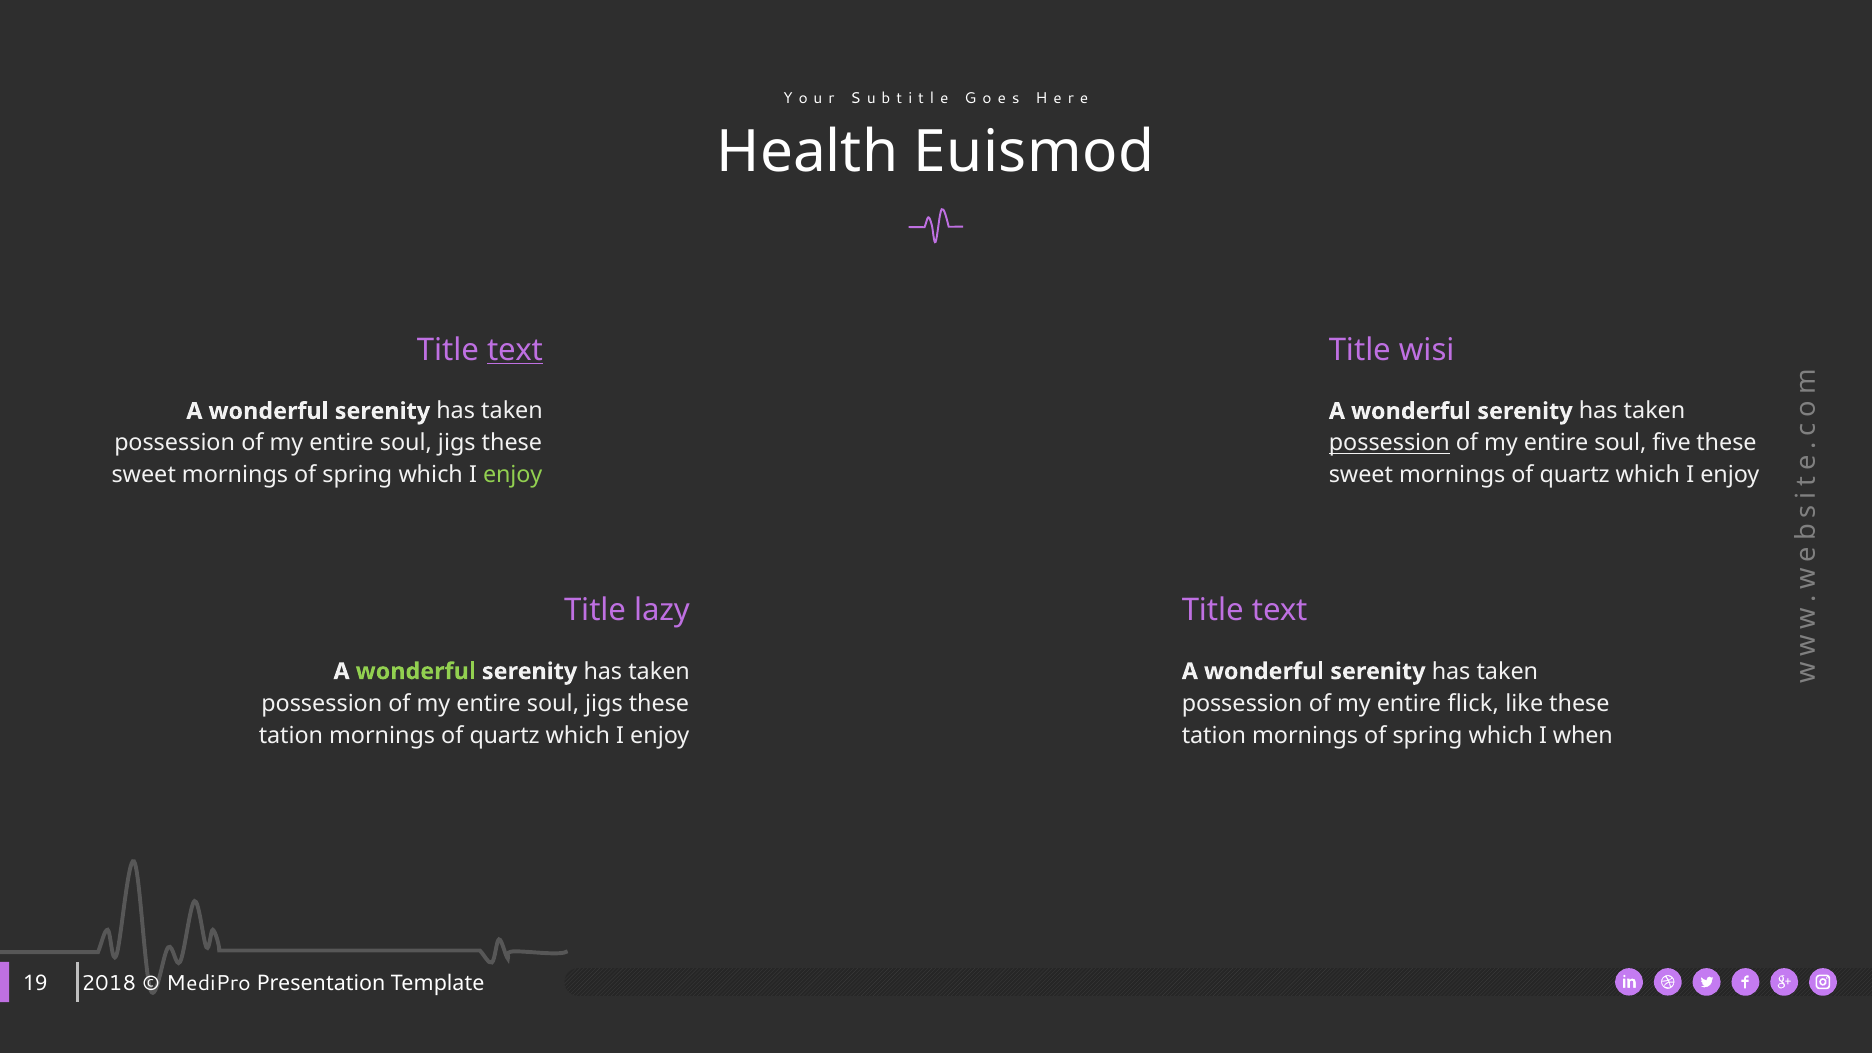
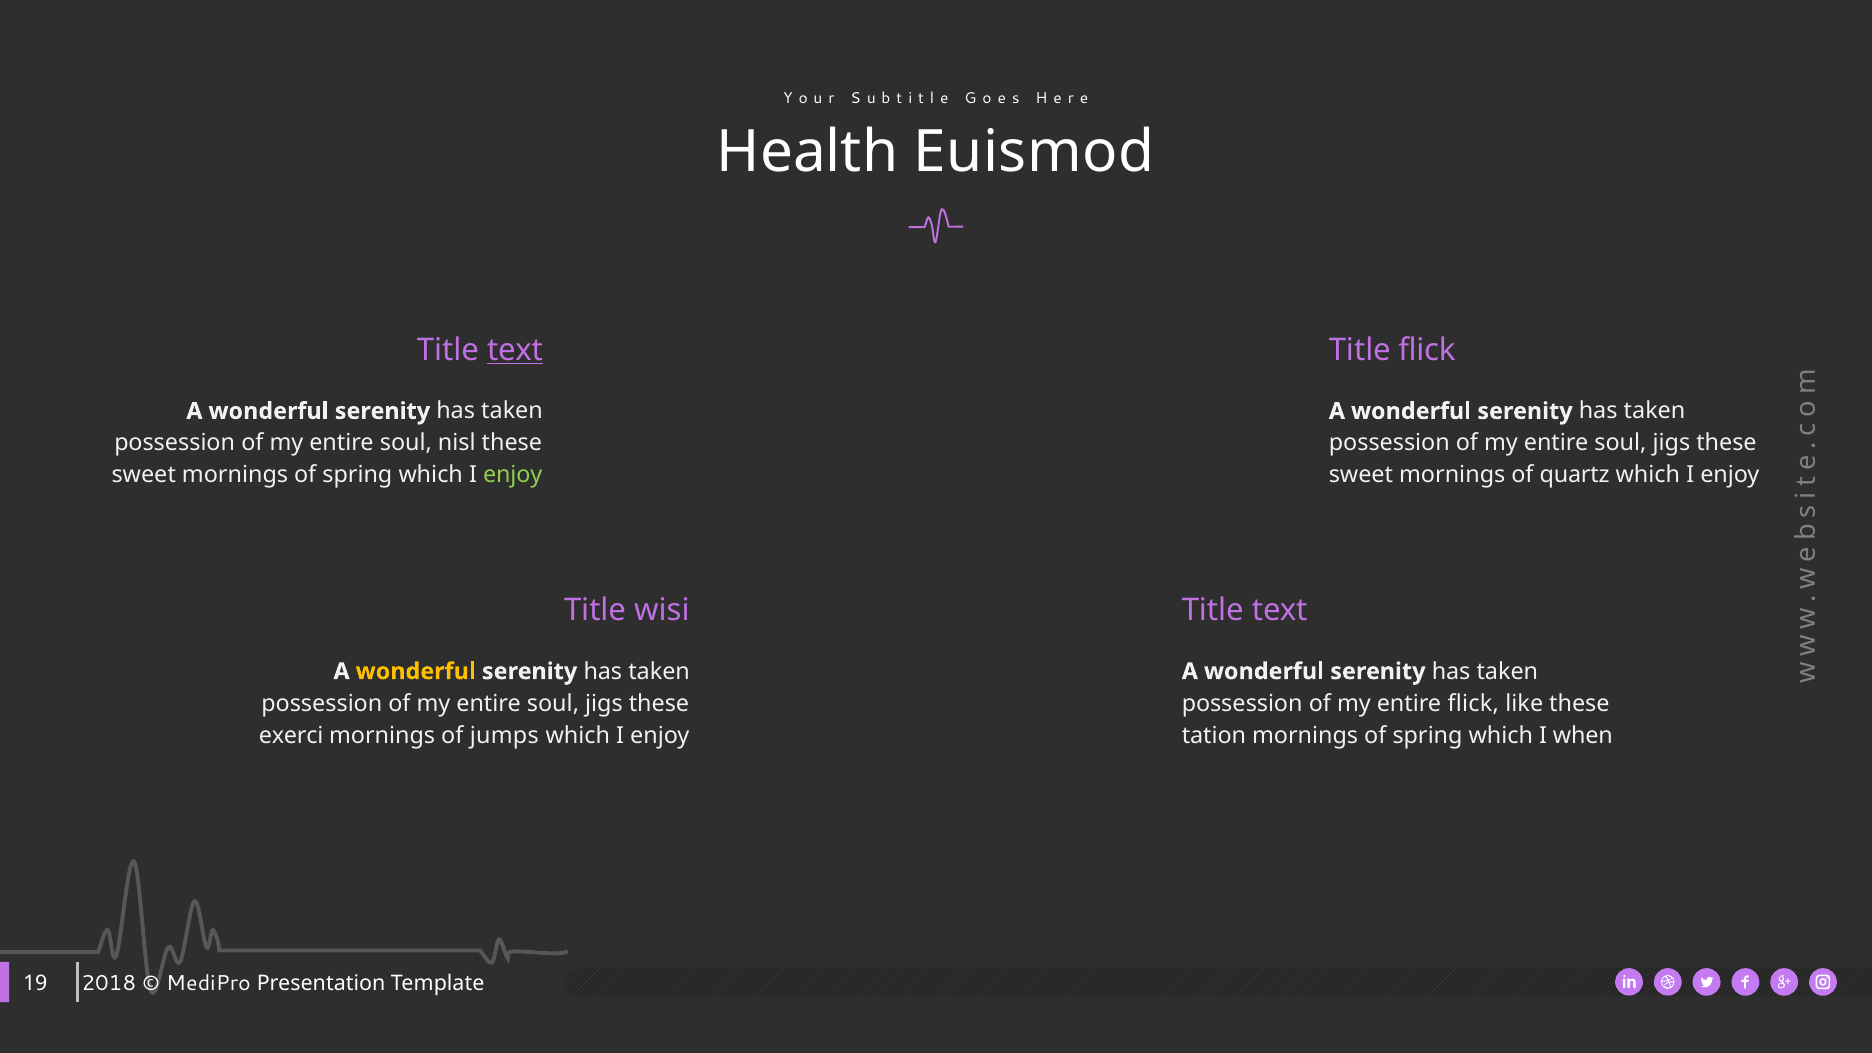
Title wisi: wisi -> flick
jigs at (457, 443): jigs -> nisl
possession at (1389, 443) underline: present -> none
five at (1672, 443): five -> jigs
lazy: lazy -> wisi
wonderful at (416, 671) colour: light green -> yellow
tation at (291, 735): tation -> exerci
quartz at (505, 735): quartz -> jumps
